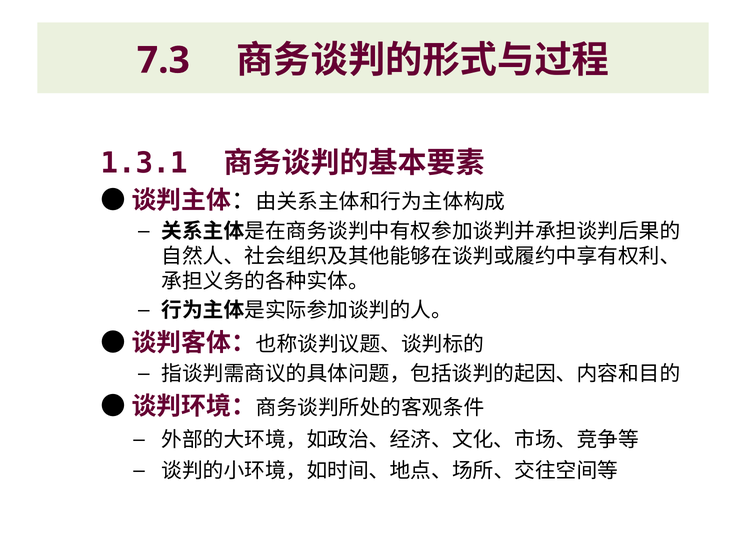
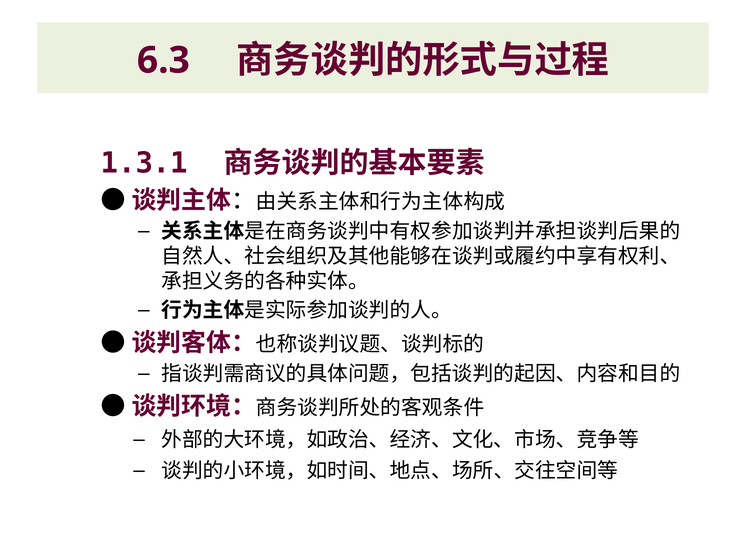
7.3: 7.3 -> 6.3
